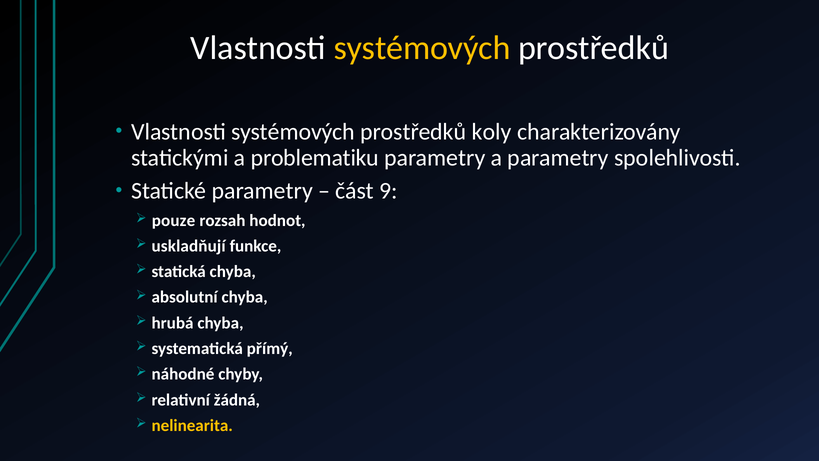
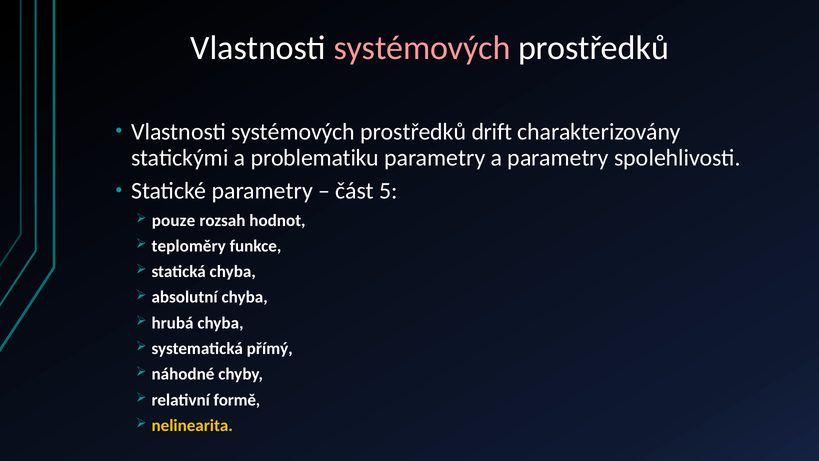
systémových at (422, 48) colour: yellow -> pink
koly: koly -> drift
9: 9 -> 5
uskladňují: uskladňují -> teploměry
žádná: žádná -> formě
